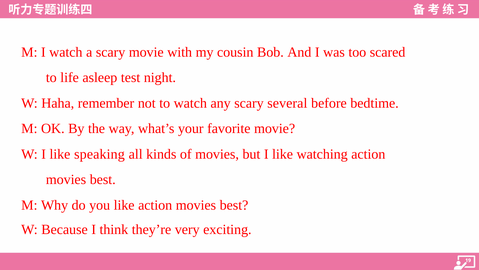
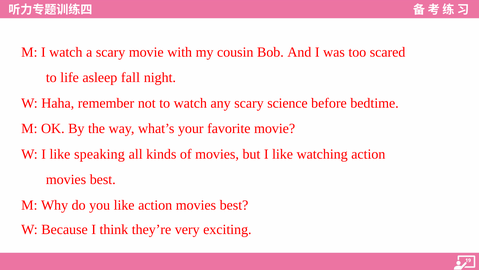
test: test -> fall
several: several -> science
